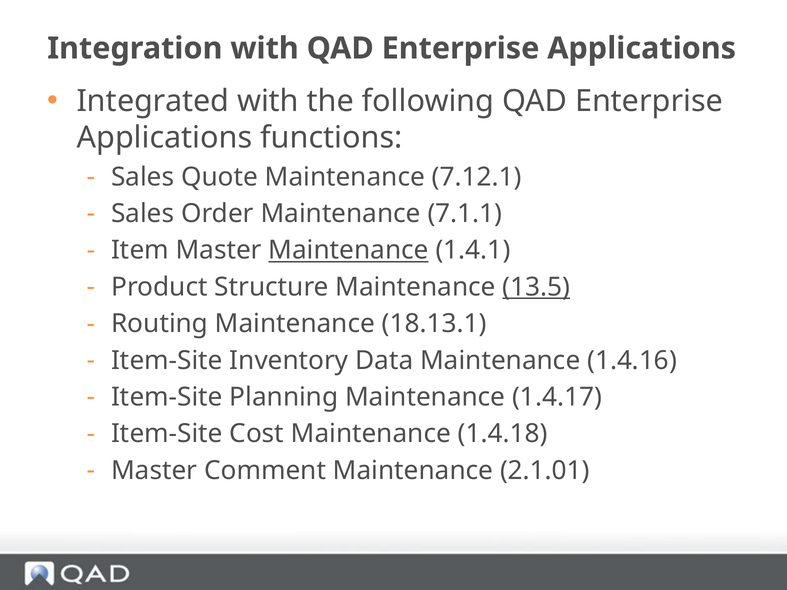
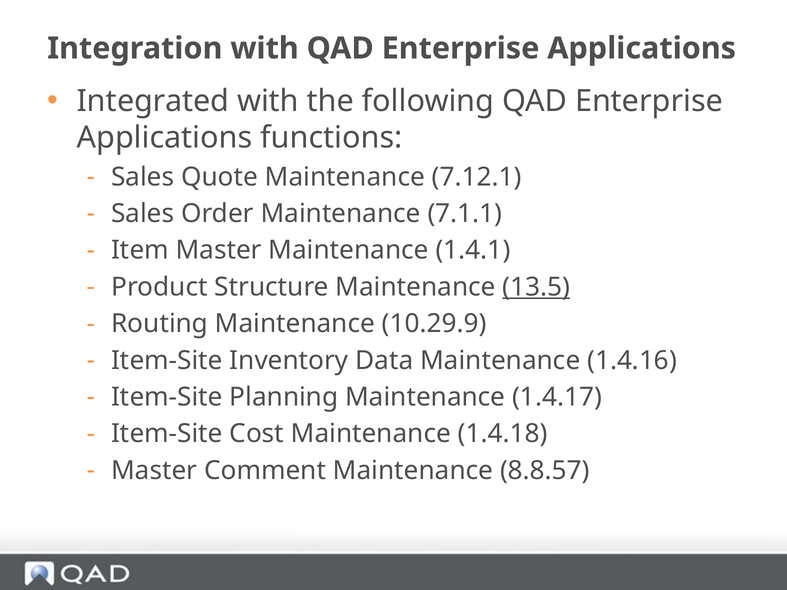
Maintenance at (349, 250) underline: present -> none
18.13.1: 18.13.1 -> 10.29.9
2.1.01: 2.1.01 -> 8.8.57
